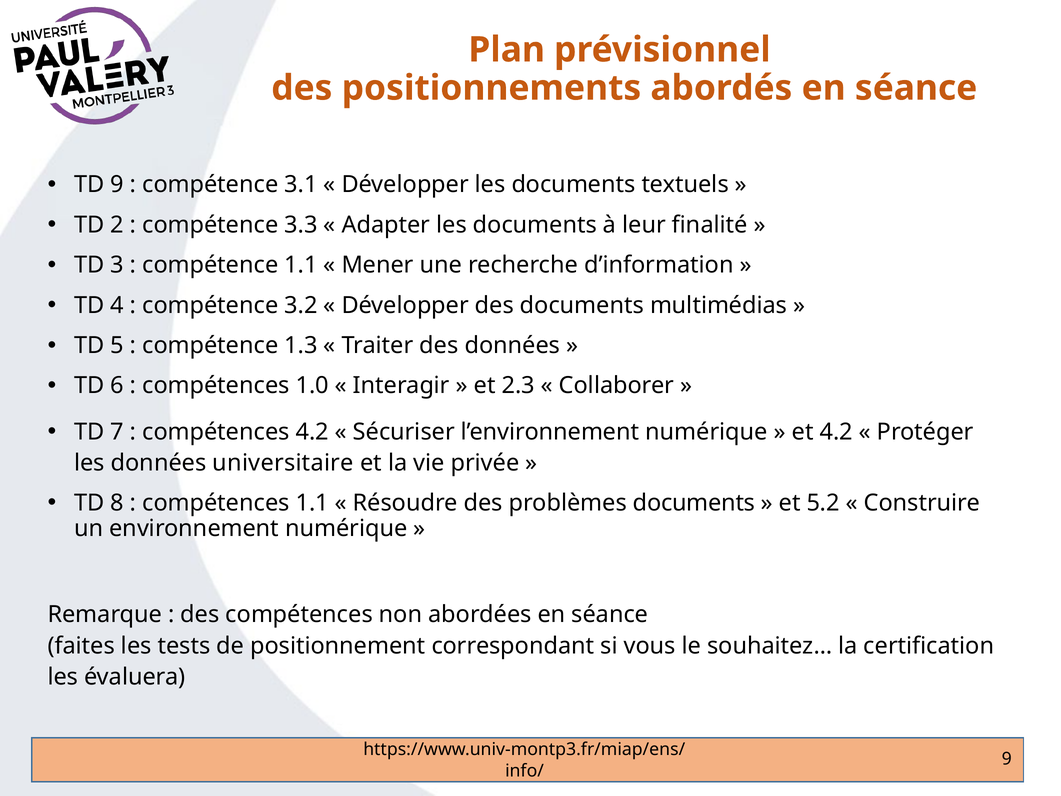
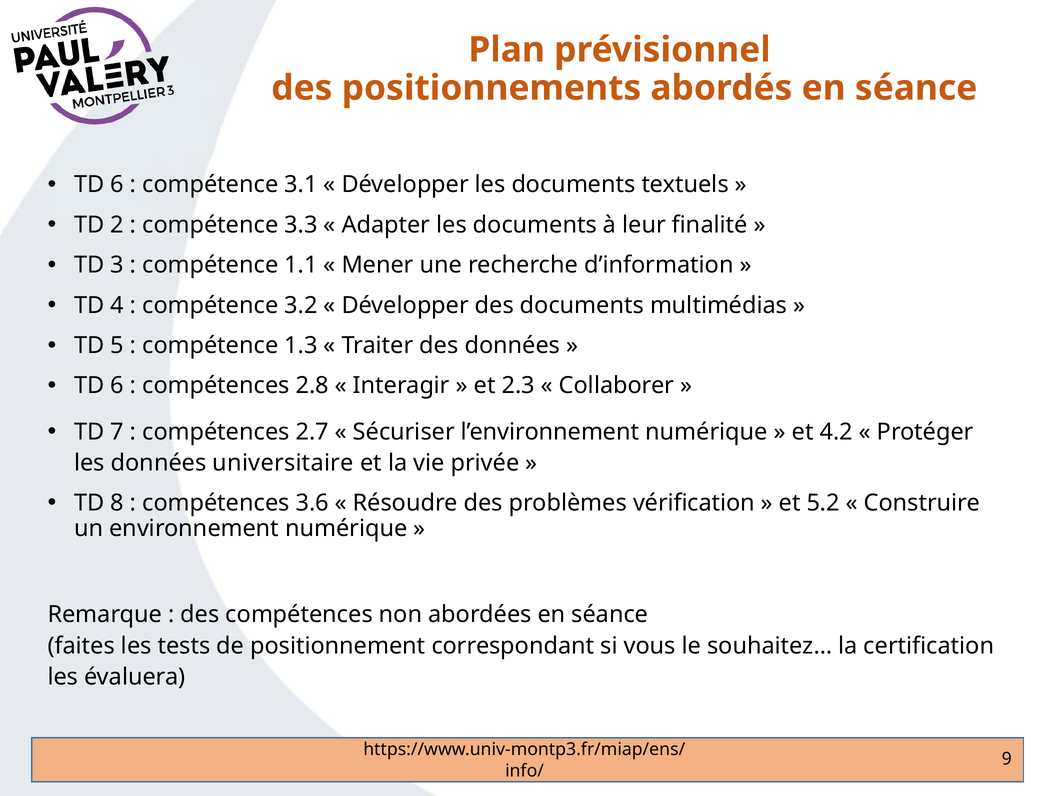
9 at (117, 185): 9 -> 6
1.0: 1.0 -> 2.8
compétences 4.2: 4.2 -> 2.7
compétences 1.1: 1.1 -> 3.6
problèmes documents: documents -> vérification
